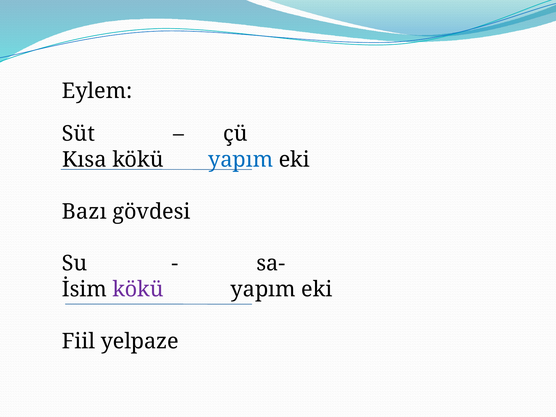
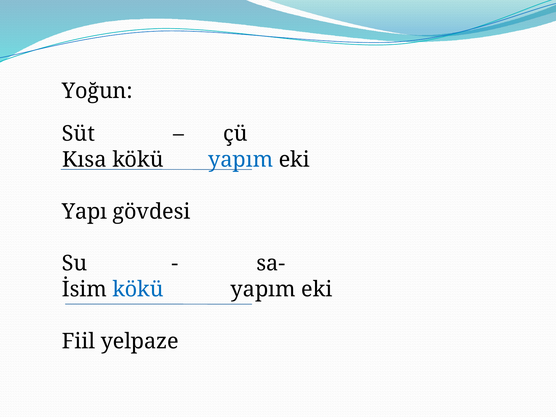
Eylem: Eylem -> Yoğun
Bazı: Bazı -> Yapı
kökü at (138, 289) colour: purple -> blue
